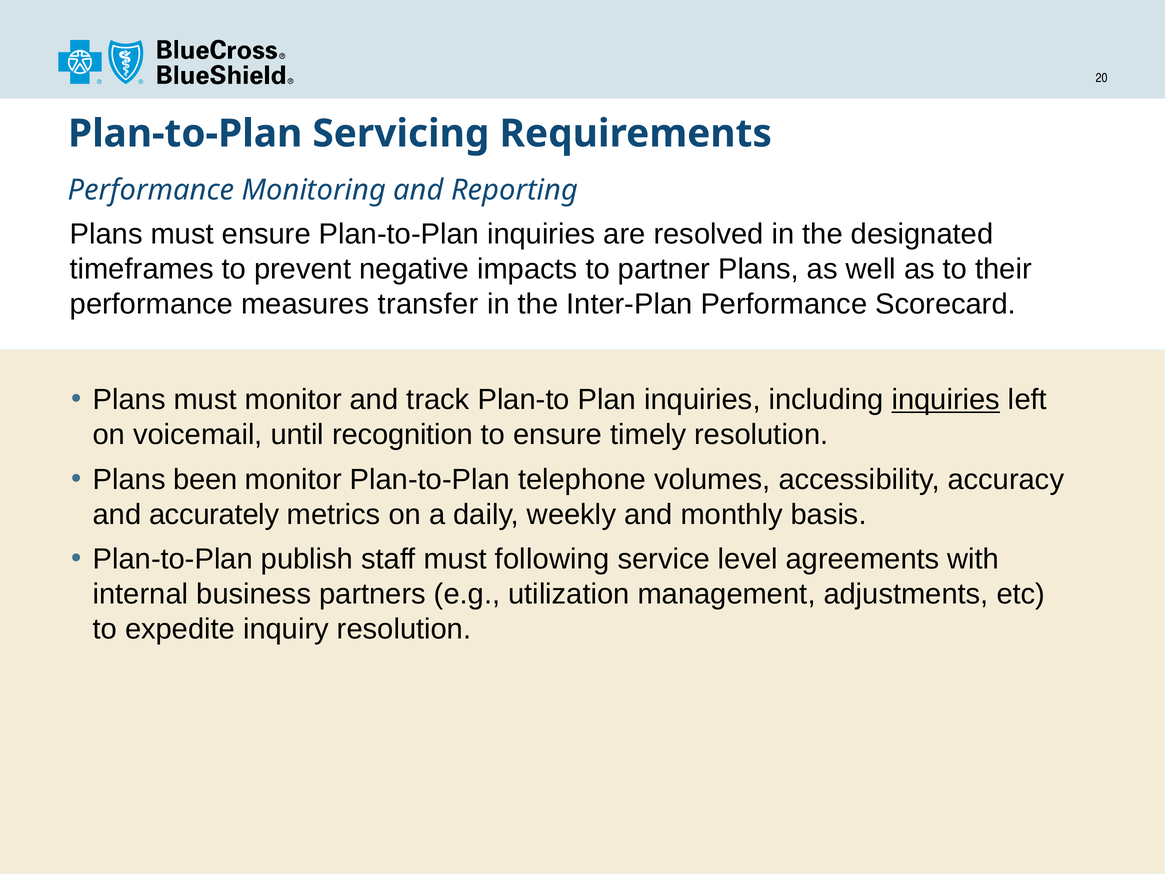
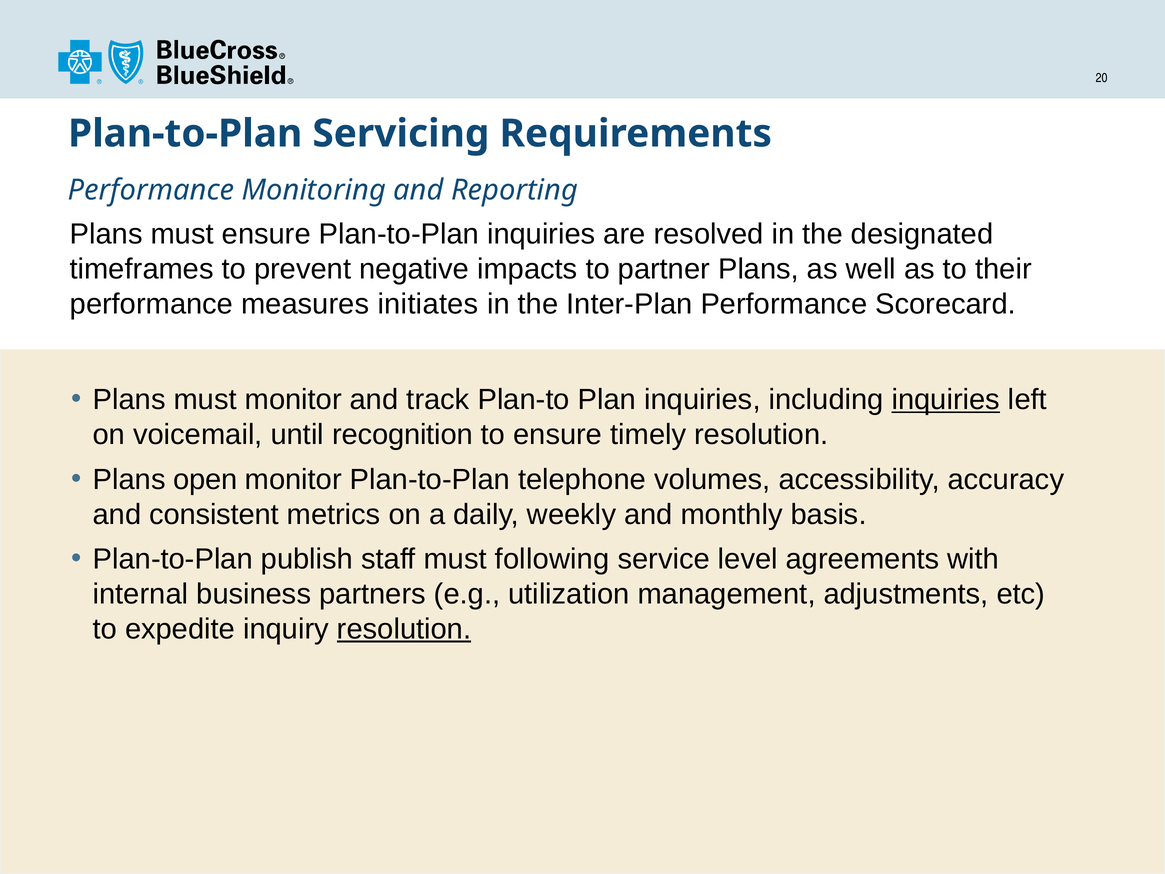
transfer: transfer -> initiates
been: been -> open
accurately: accurately -> consistent
resolution at (404, 629) underline: none -> present
